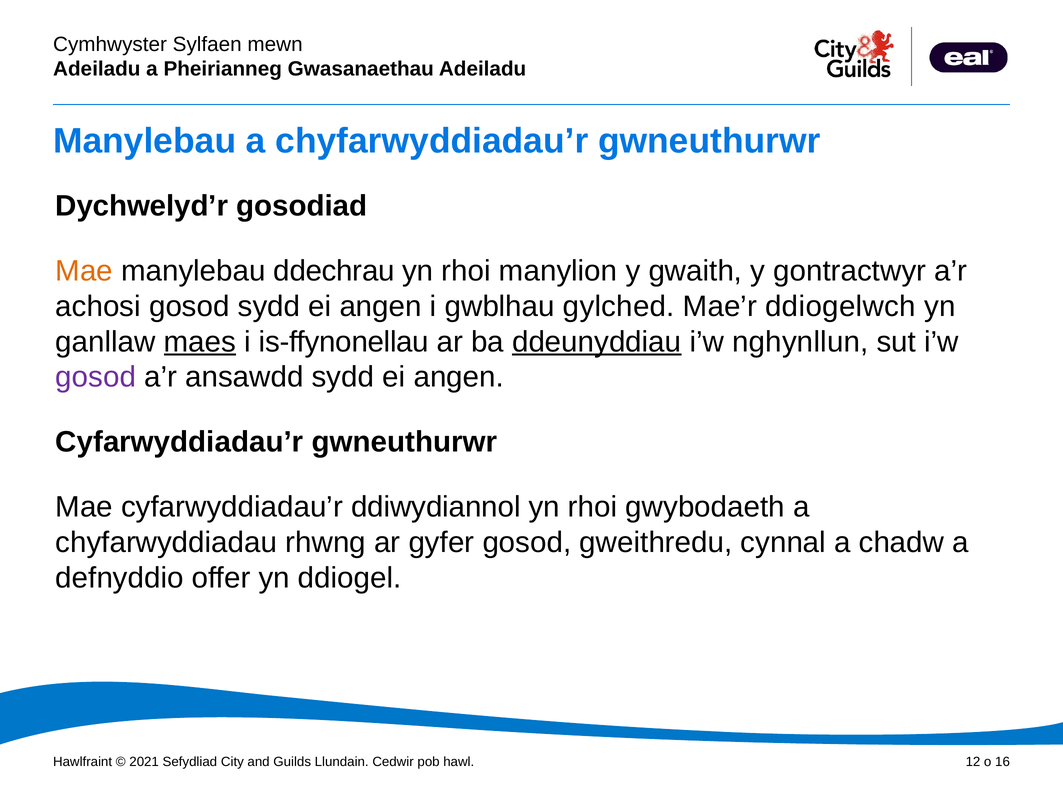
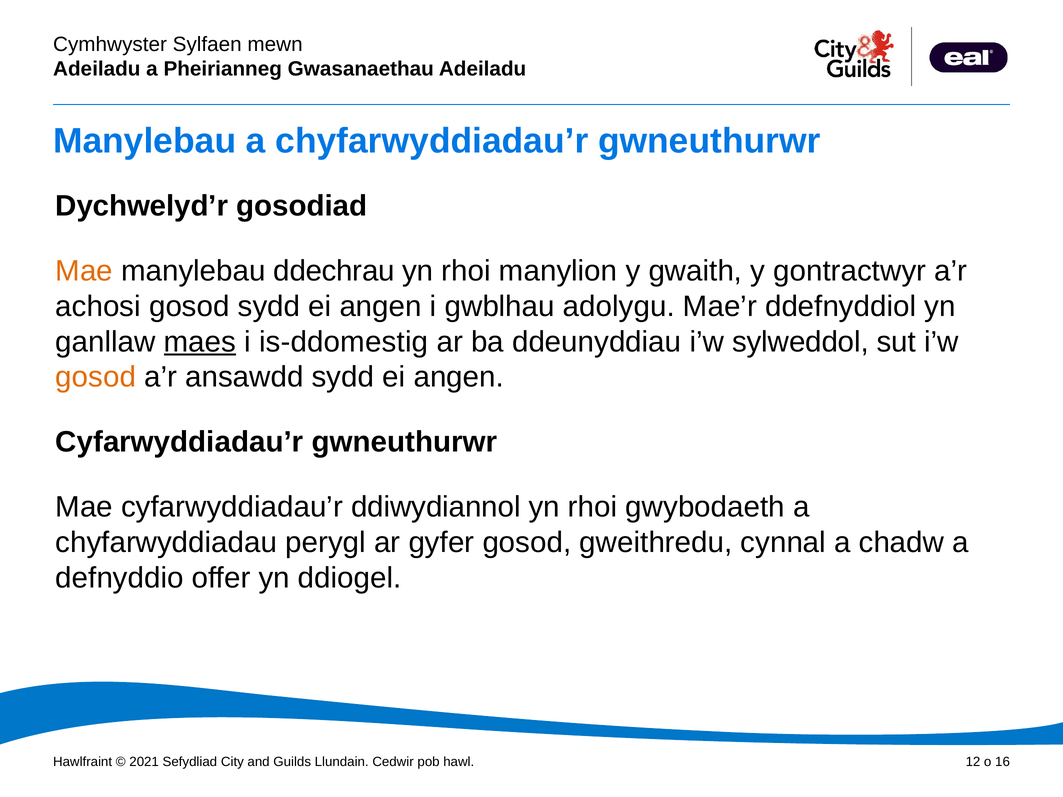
gylched: gylched -> adolygu
ddiogelwch: ddiogelwch -> ddefnyddiol
is-ffynonellau: is-ffynonellau -> is-ddomestig
ddeunyddiau underline: present -> none
nghynllun: nghynllun -> sylweddol
gosod at (96, 377) colour: purple -> orange
rhwng: rhwng -> perygl
